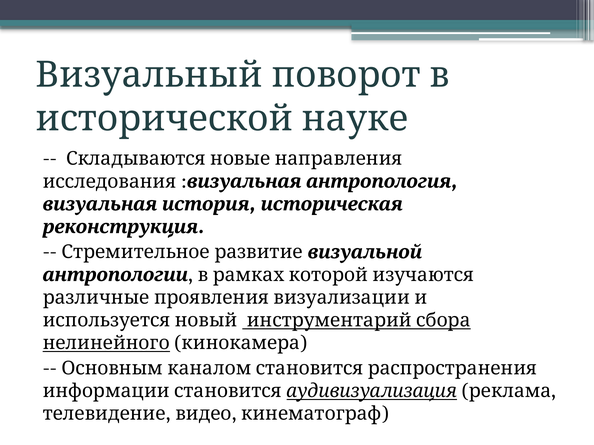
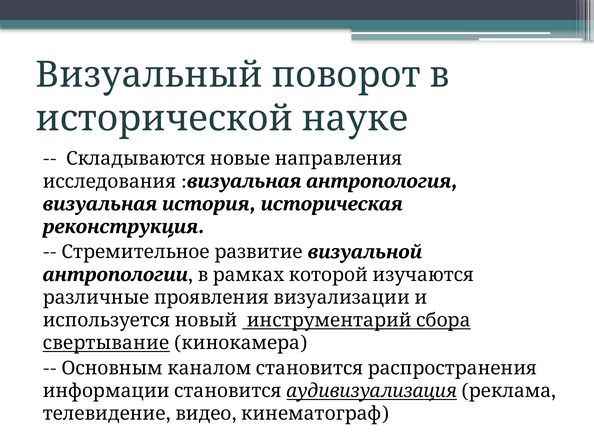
нелинейного: нелинейного -> свертывание
